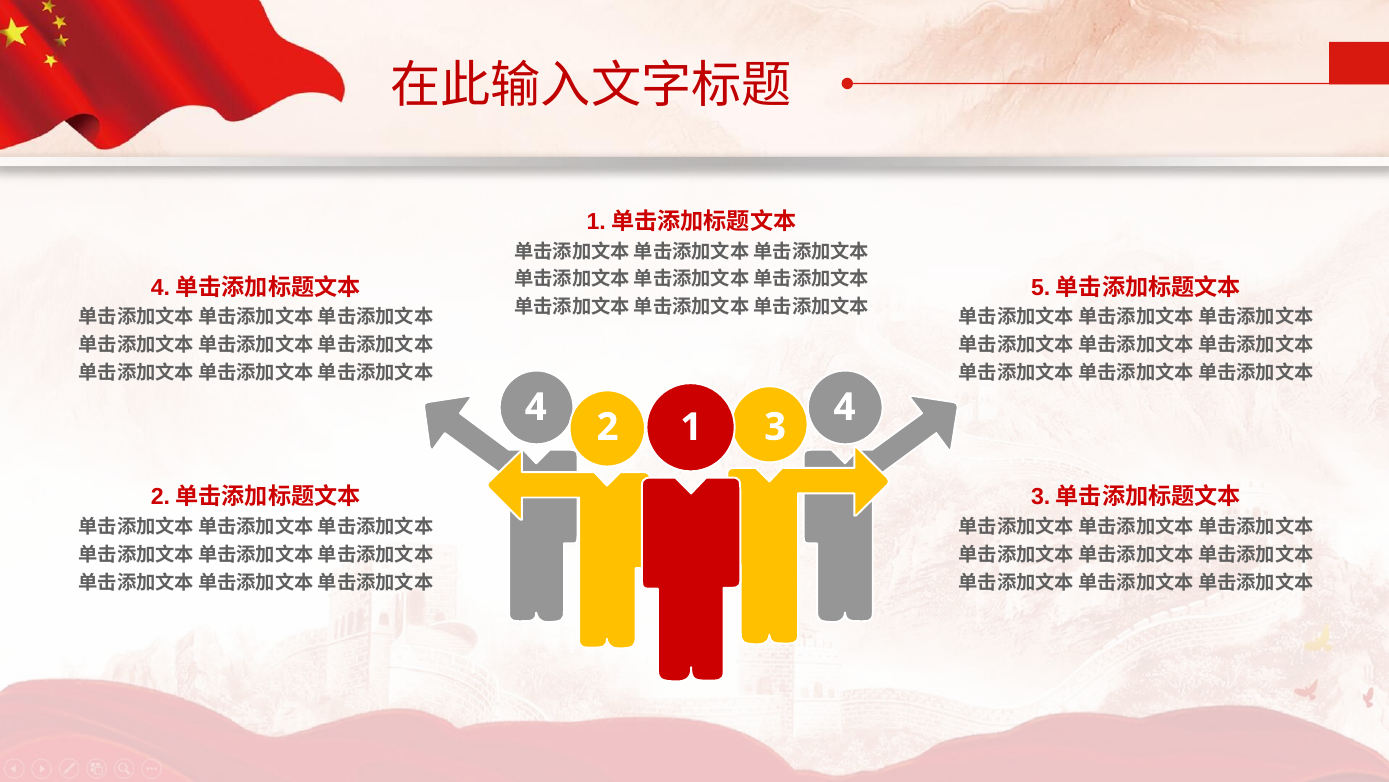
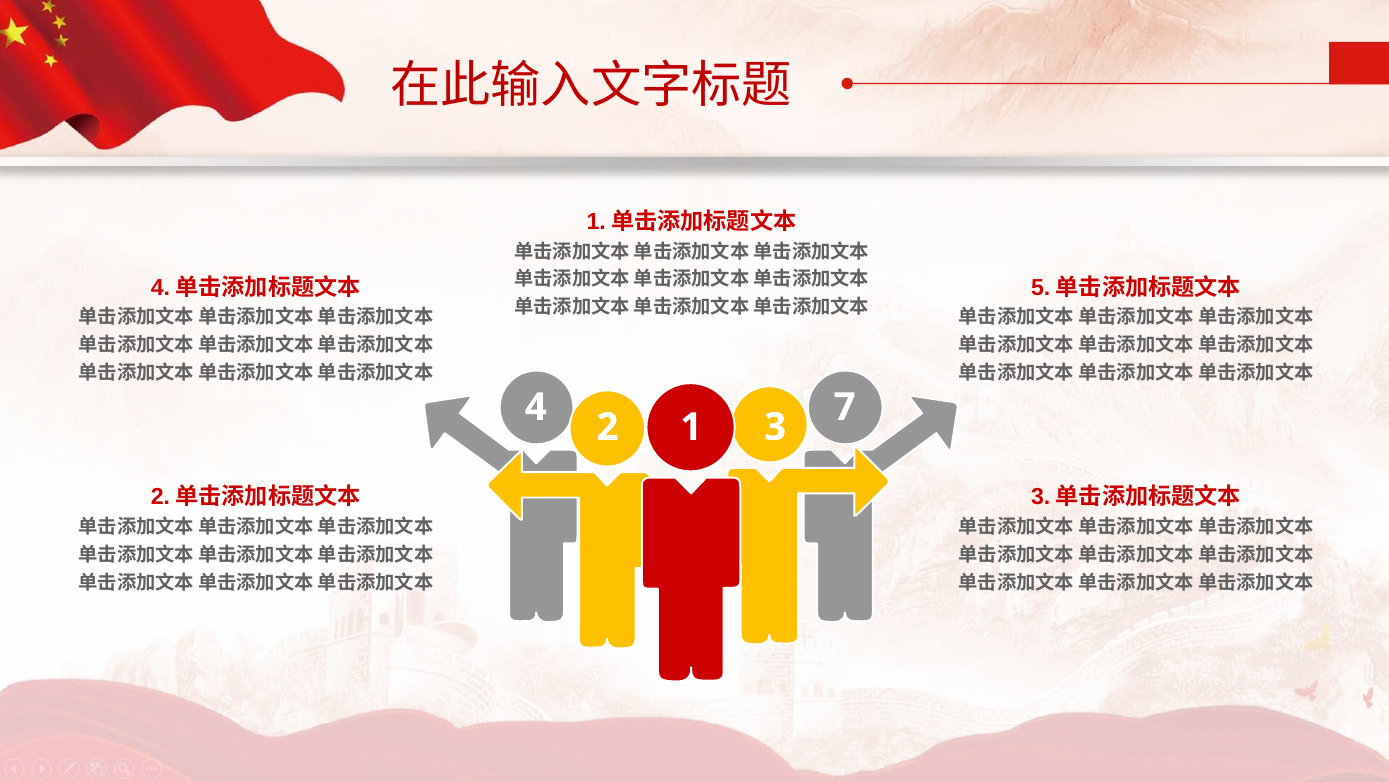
4 4: 4 -> 7
